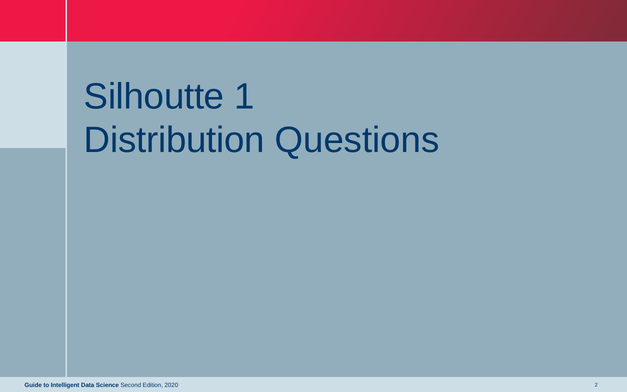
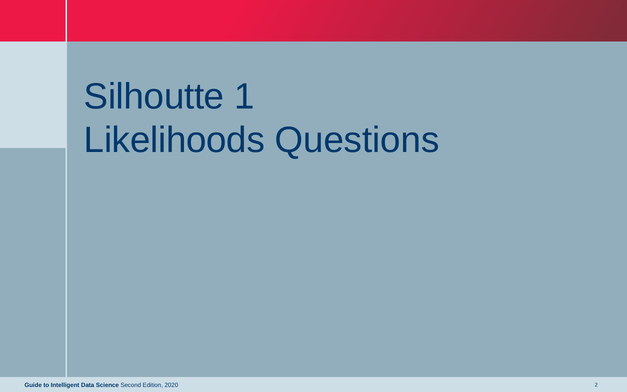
Distribution: Distribution -> Likelihoods
